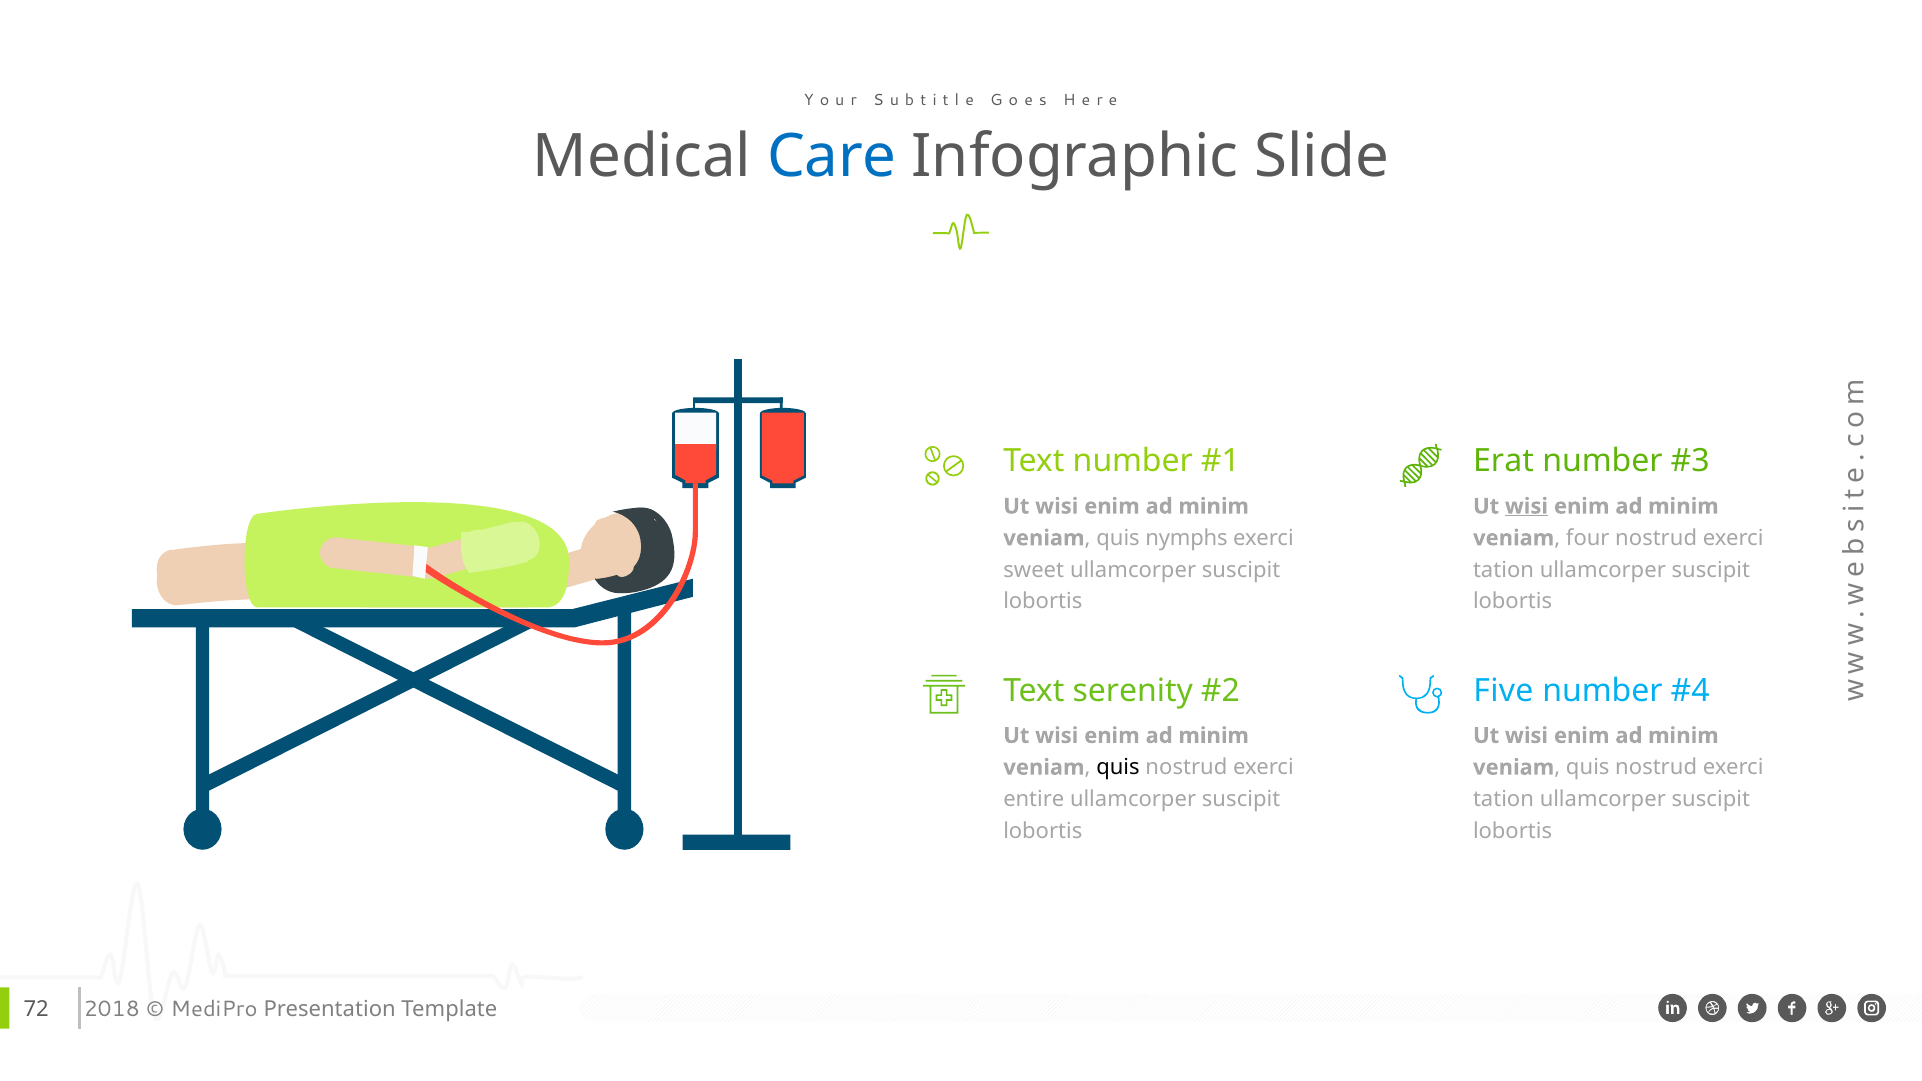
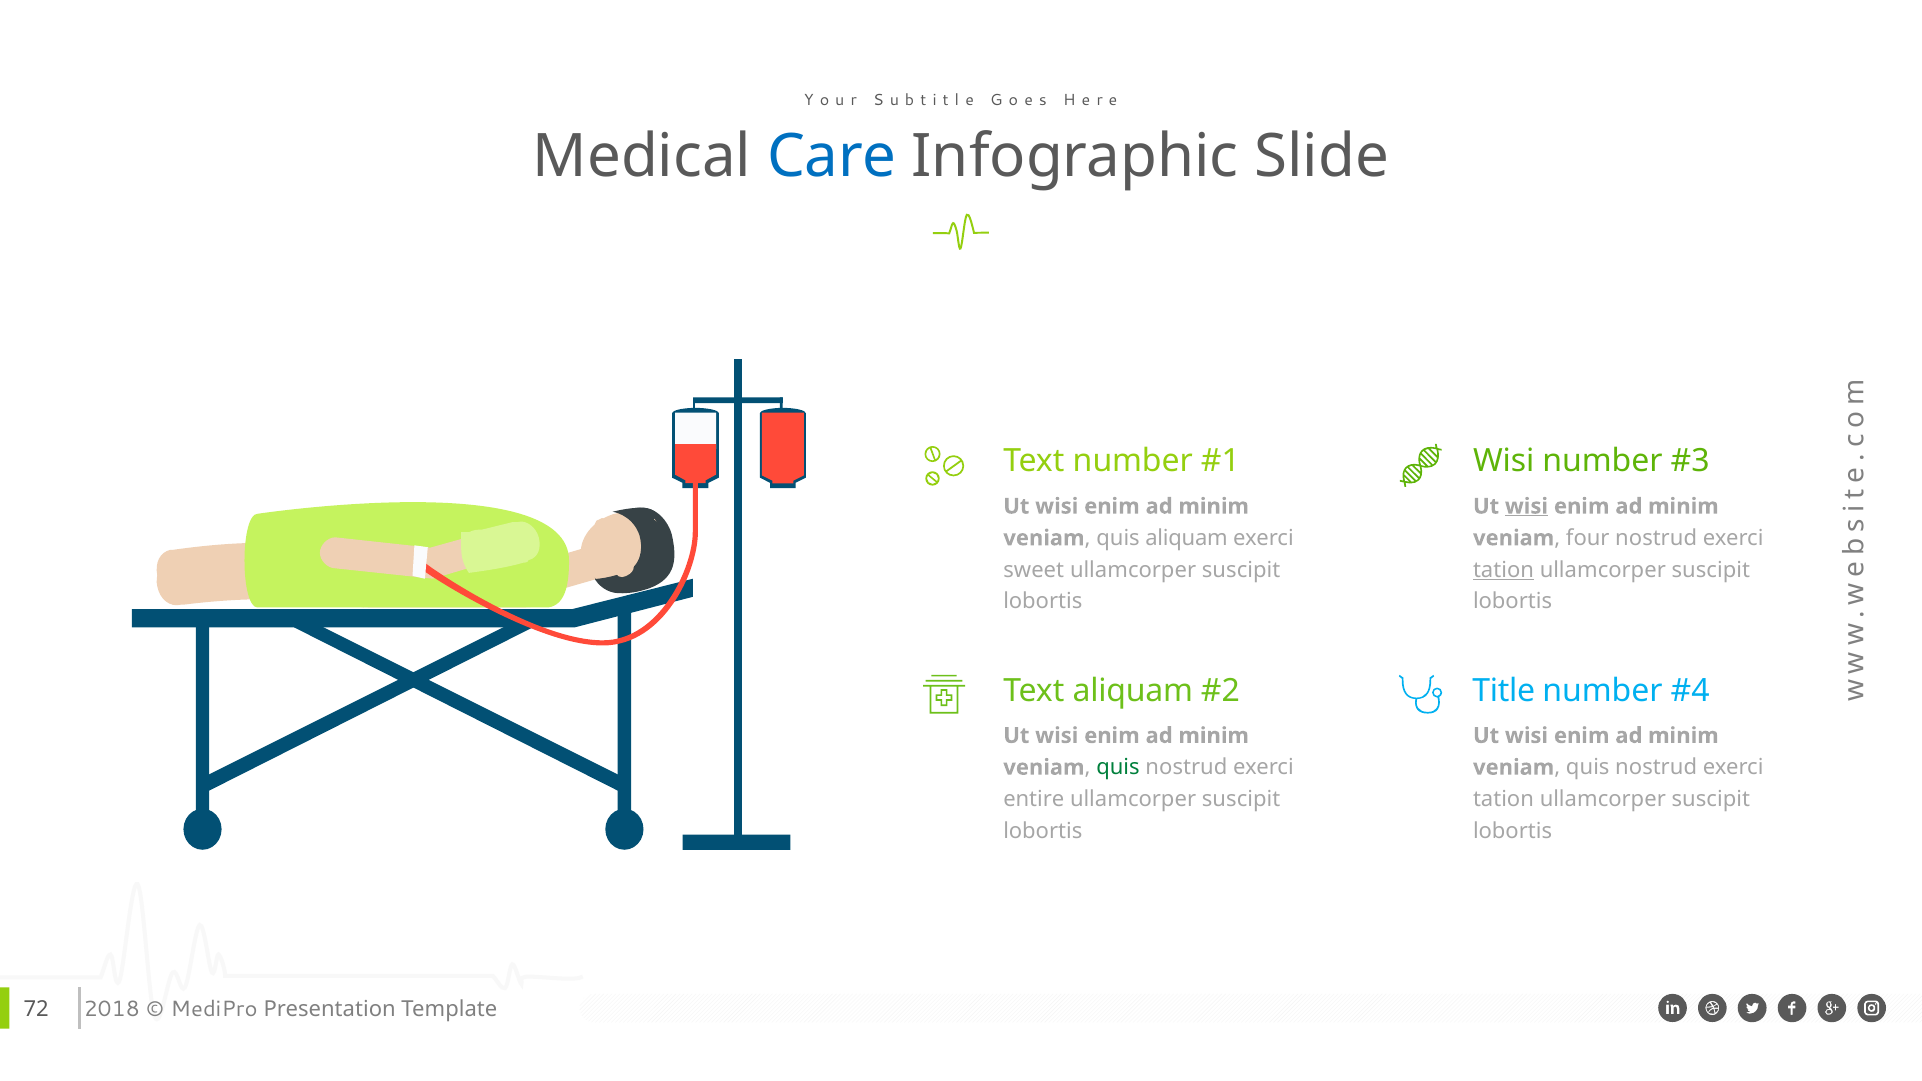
Erat at (1504, 461): Erat -> Wisi
quis nymphs: nymphs -> aliquam
tation at (1503, 570) underline: none -> present
Text serenity: serenity -> aliquam
Five: Five -> Title
quis at (1118, 768) colour: black -> green
